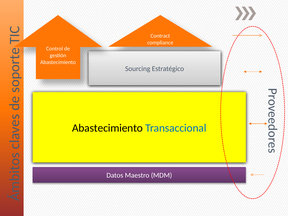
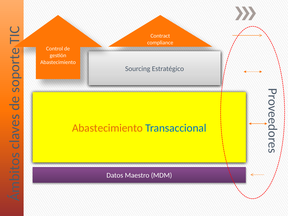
Abastecimiento at (107, 128) colour: black -> orange
